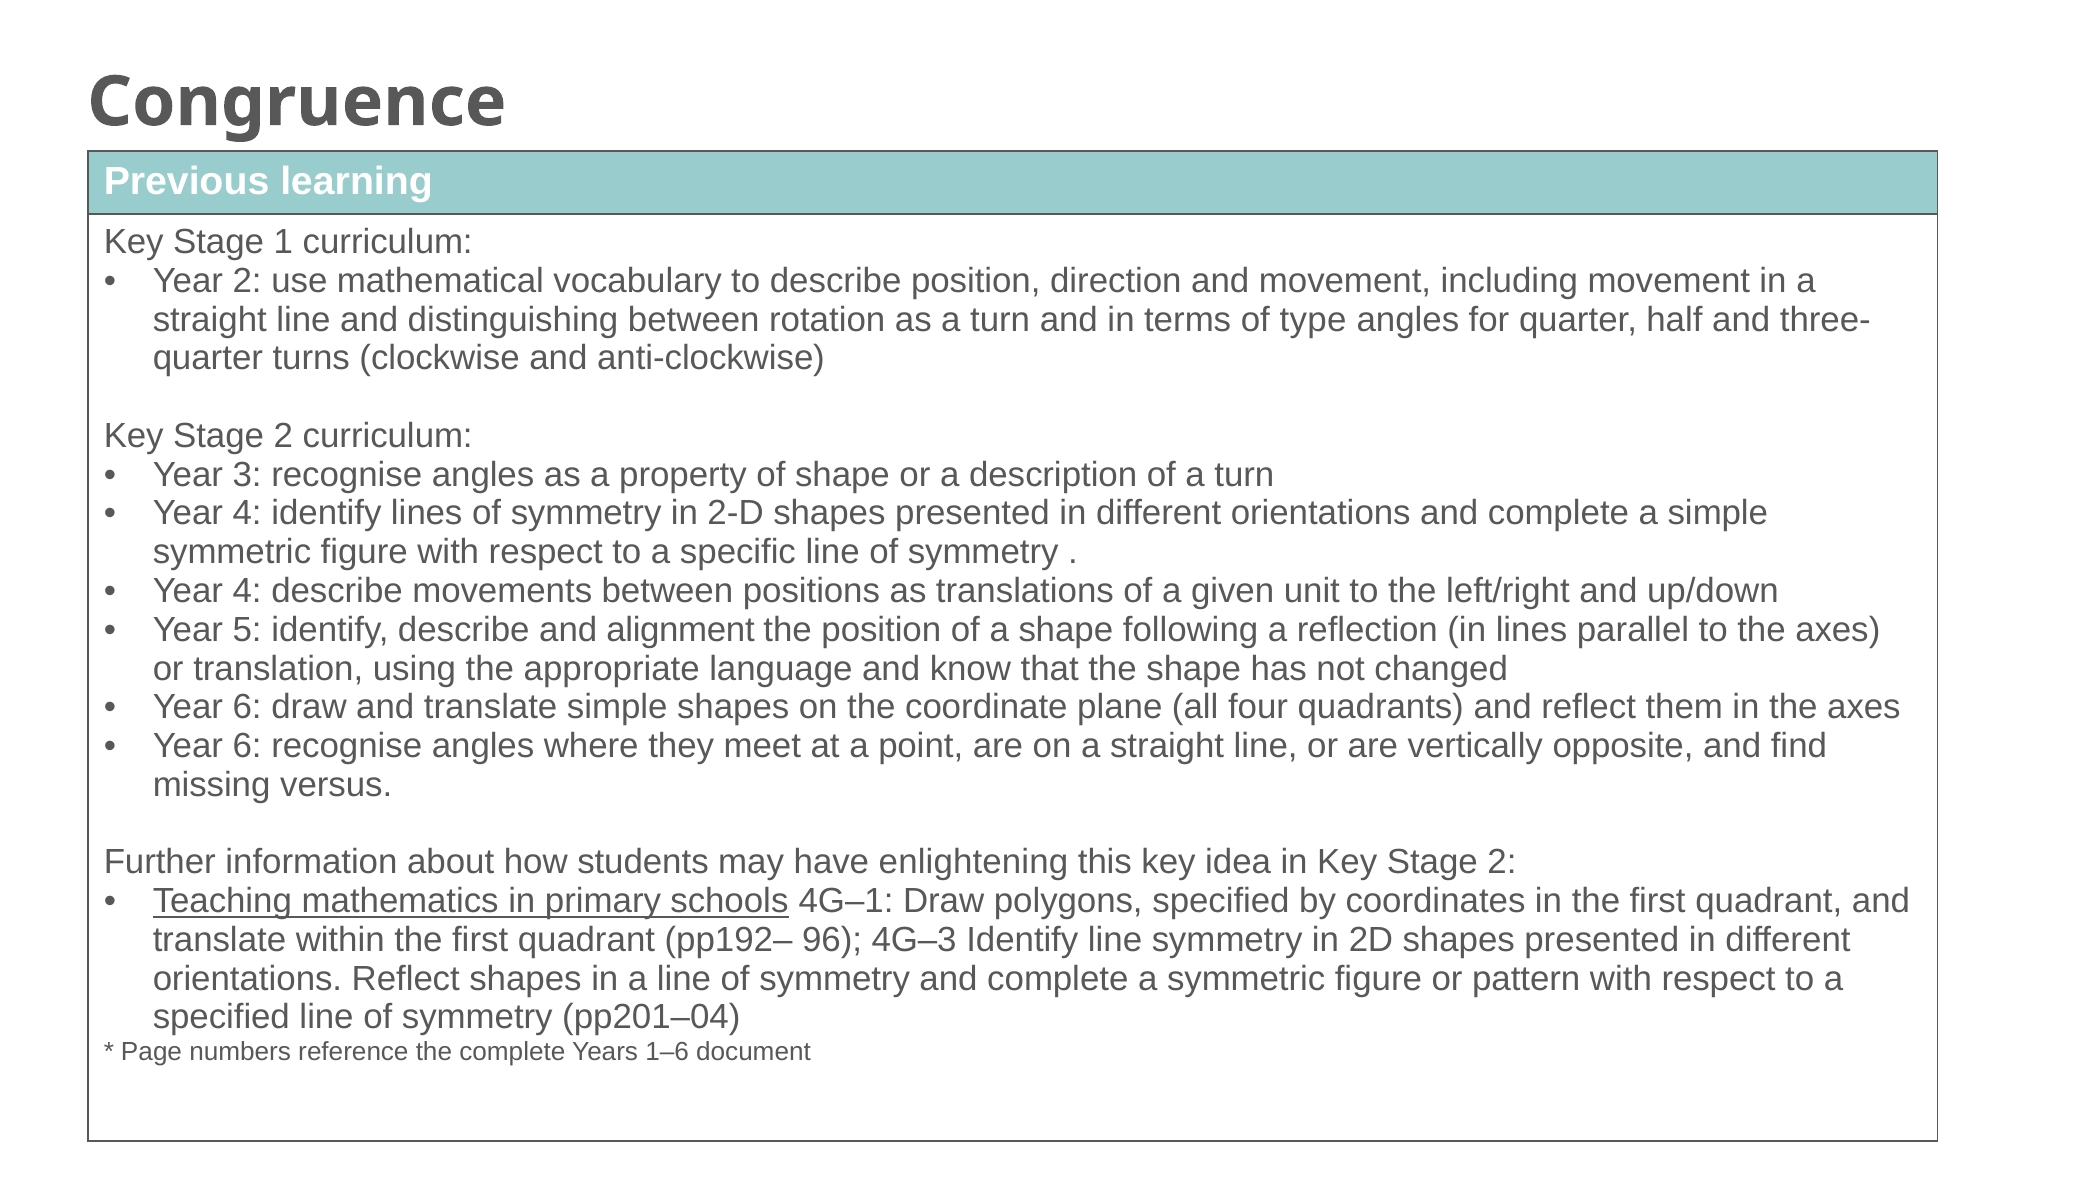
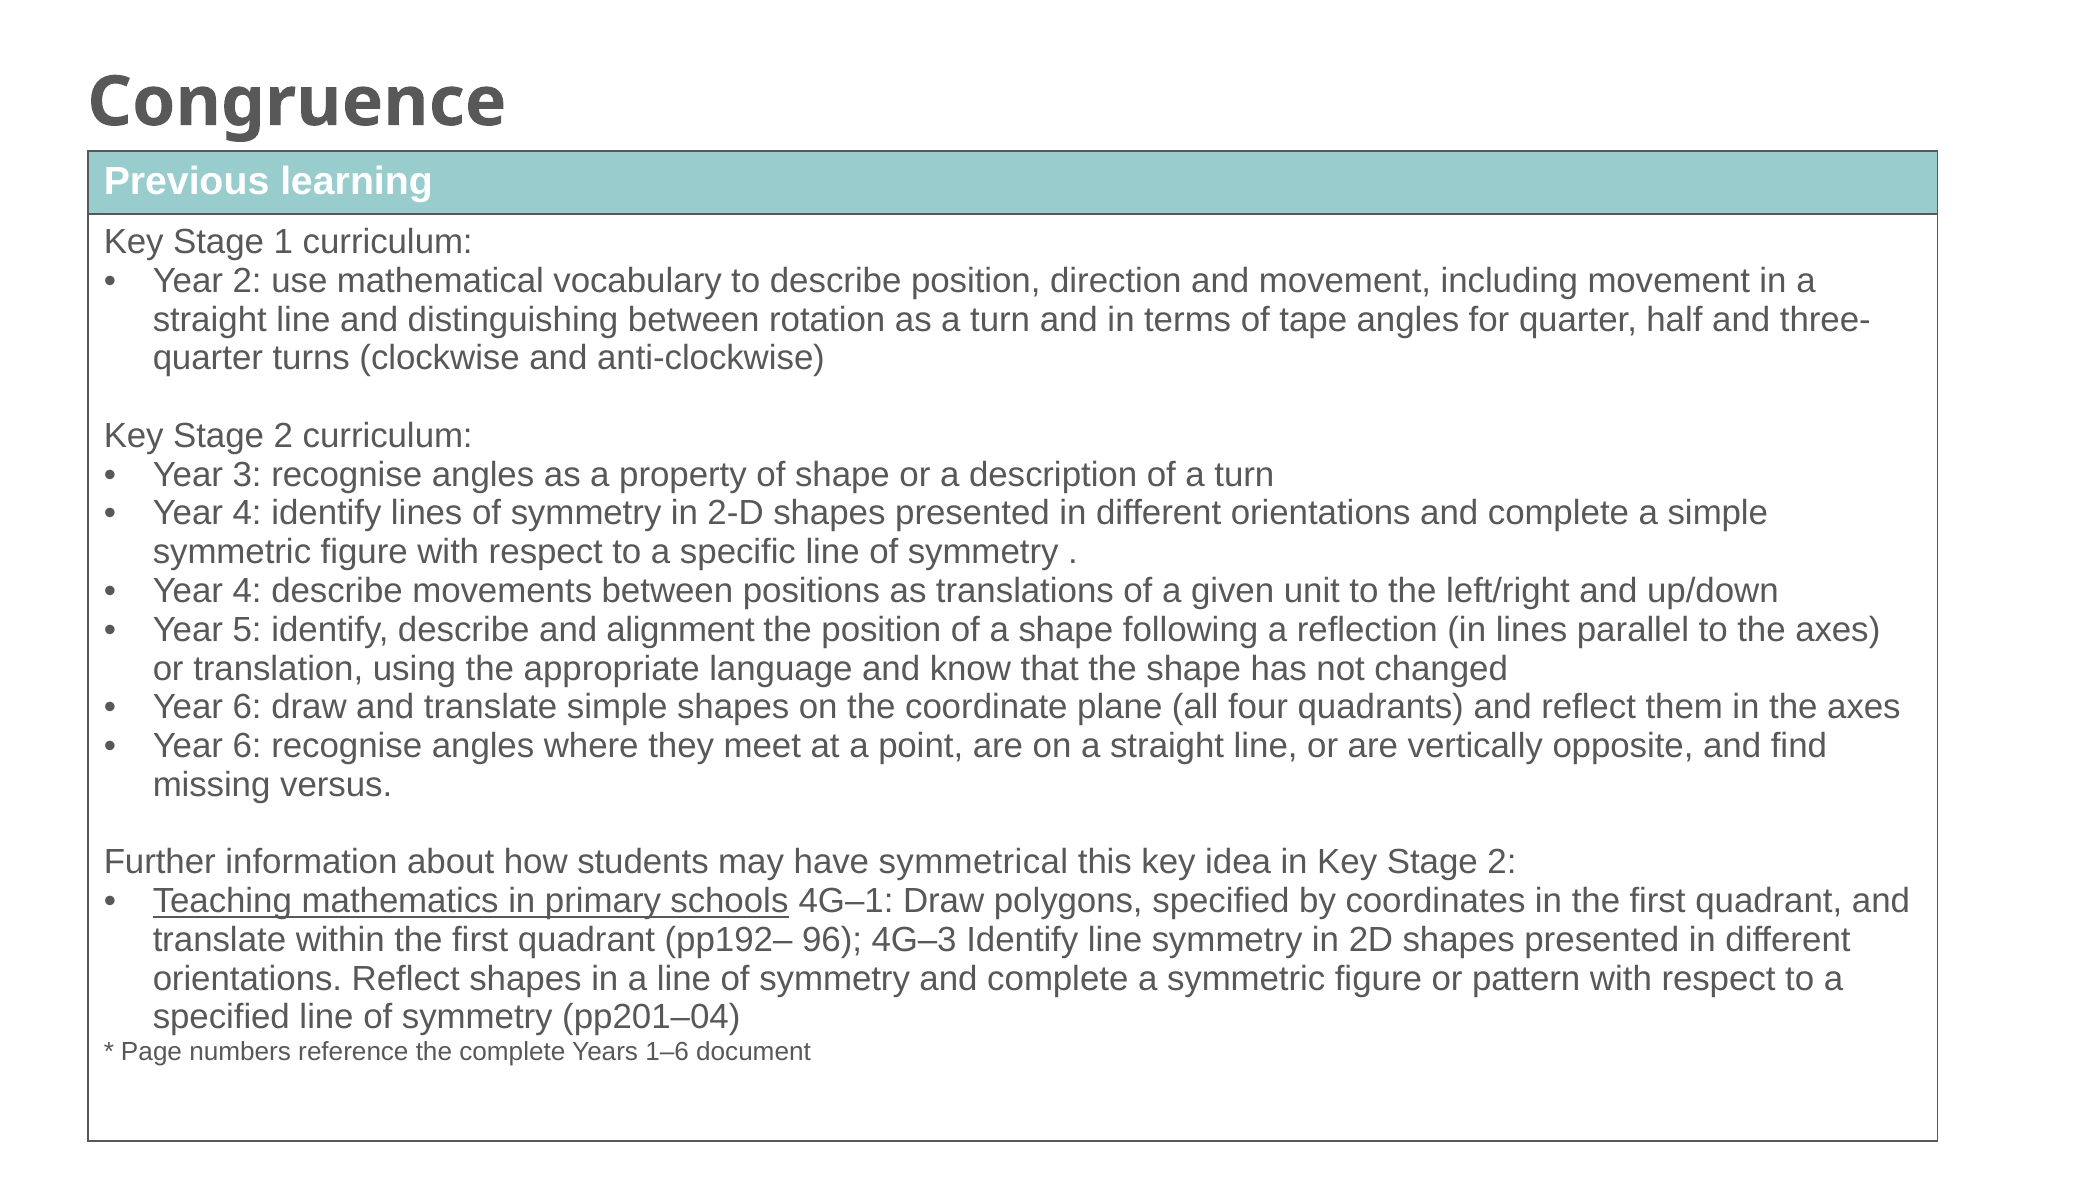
type: type -> tape
enlightening: enlightening -> symmetrical
